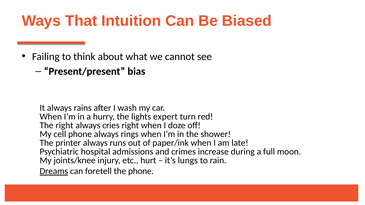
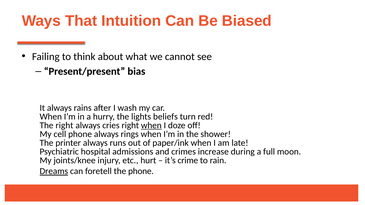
expert: expert -> beliefs
when at (151, 126) underline: none -> present
lungs: lungs -> crime
